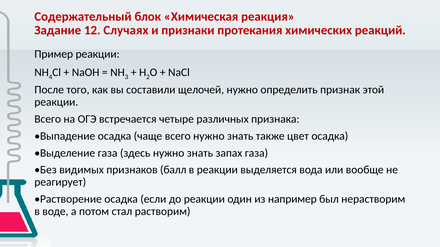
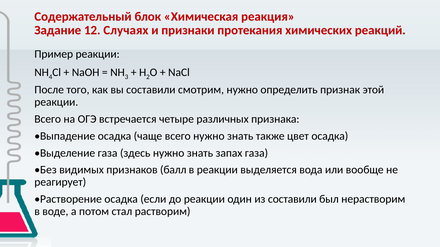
щелочей: щелочей -> смотрим
из например: например -> составили
